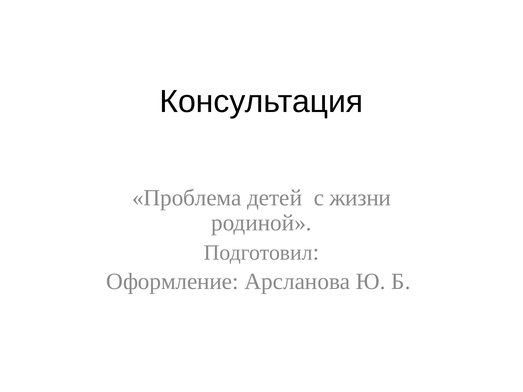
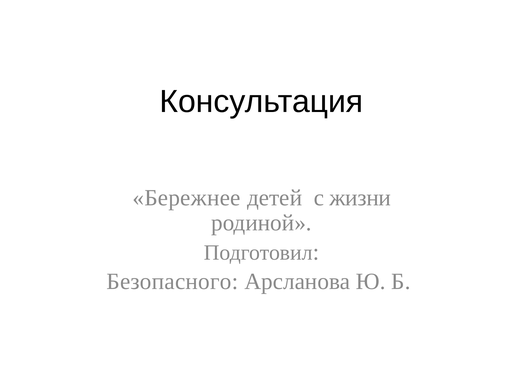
Проблема: Проблема -> Бережнее
Оформление: Оформление -> Безопасного
